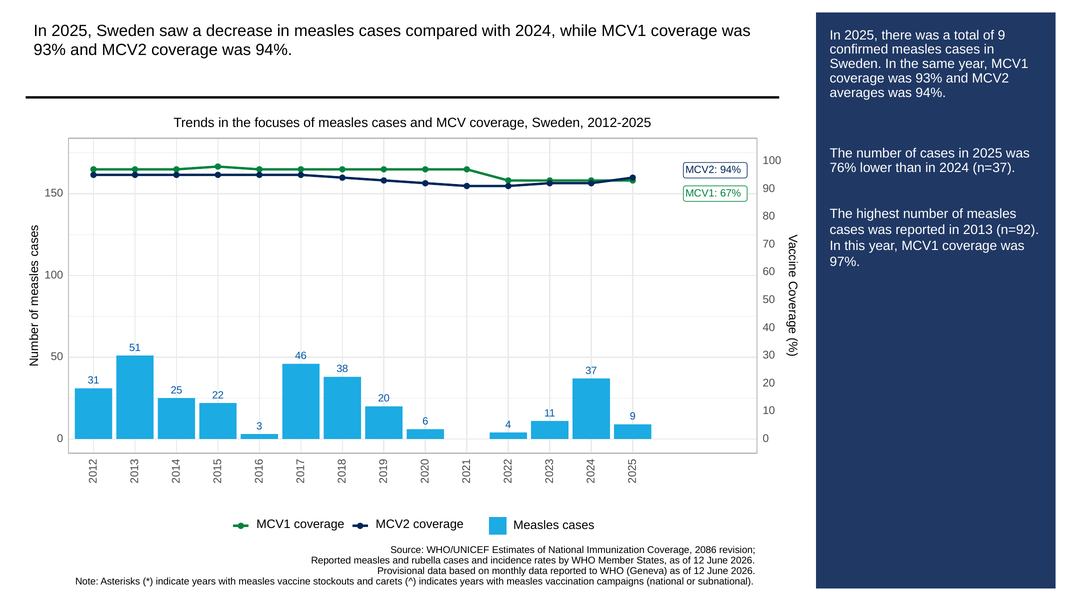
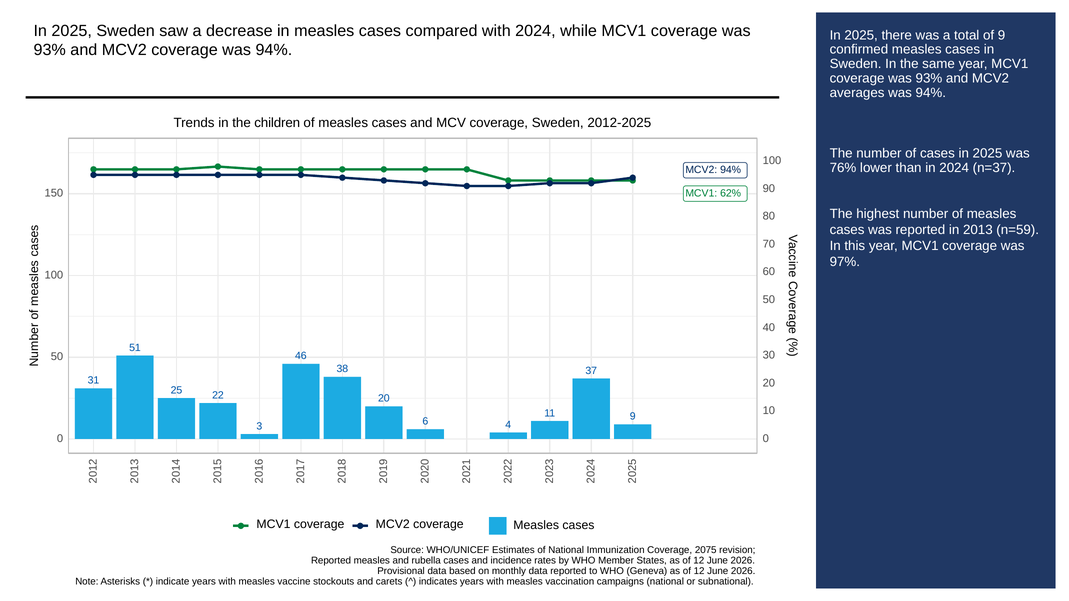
focuses: focuses -> children
67%: 67% -> 62%
n=92: n=92 -> n=59
2086: 2086 -> 2075
